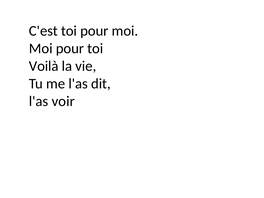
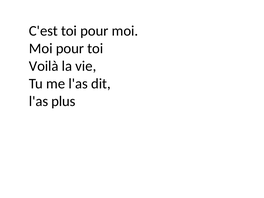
voir: voir -> plus
